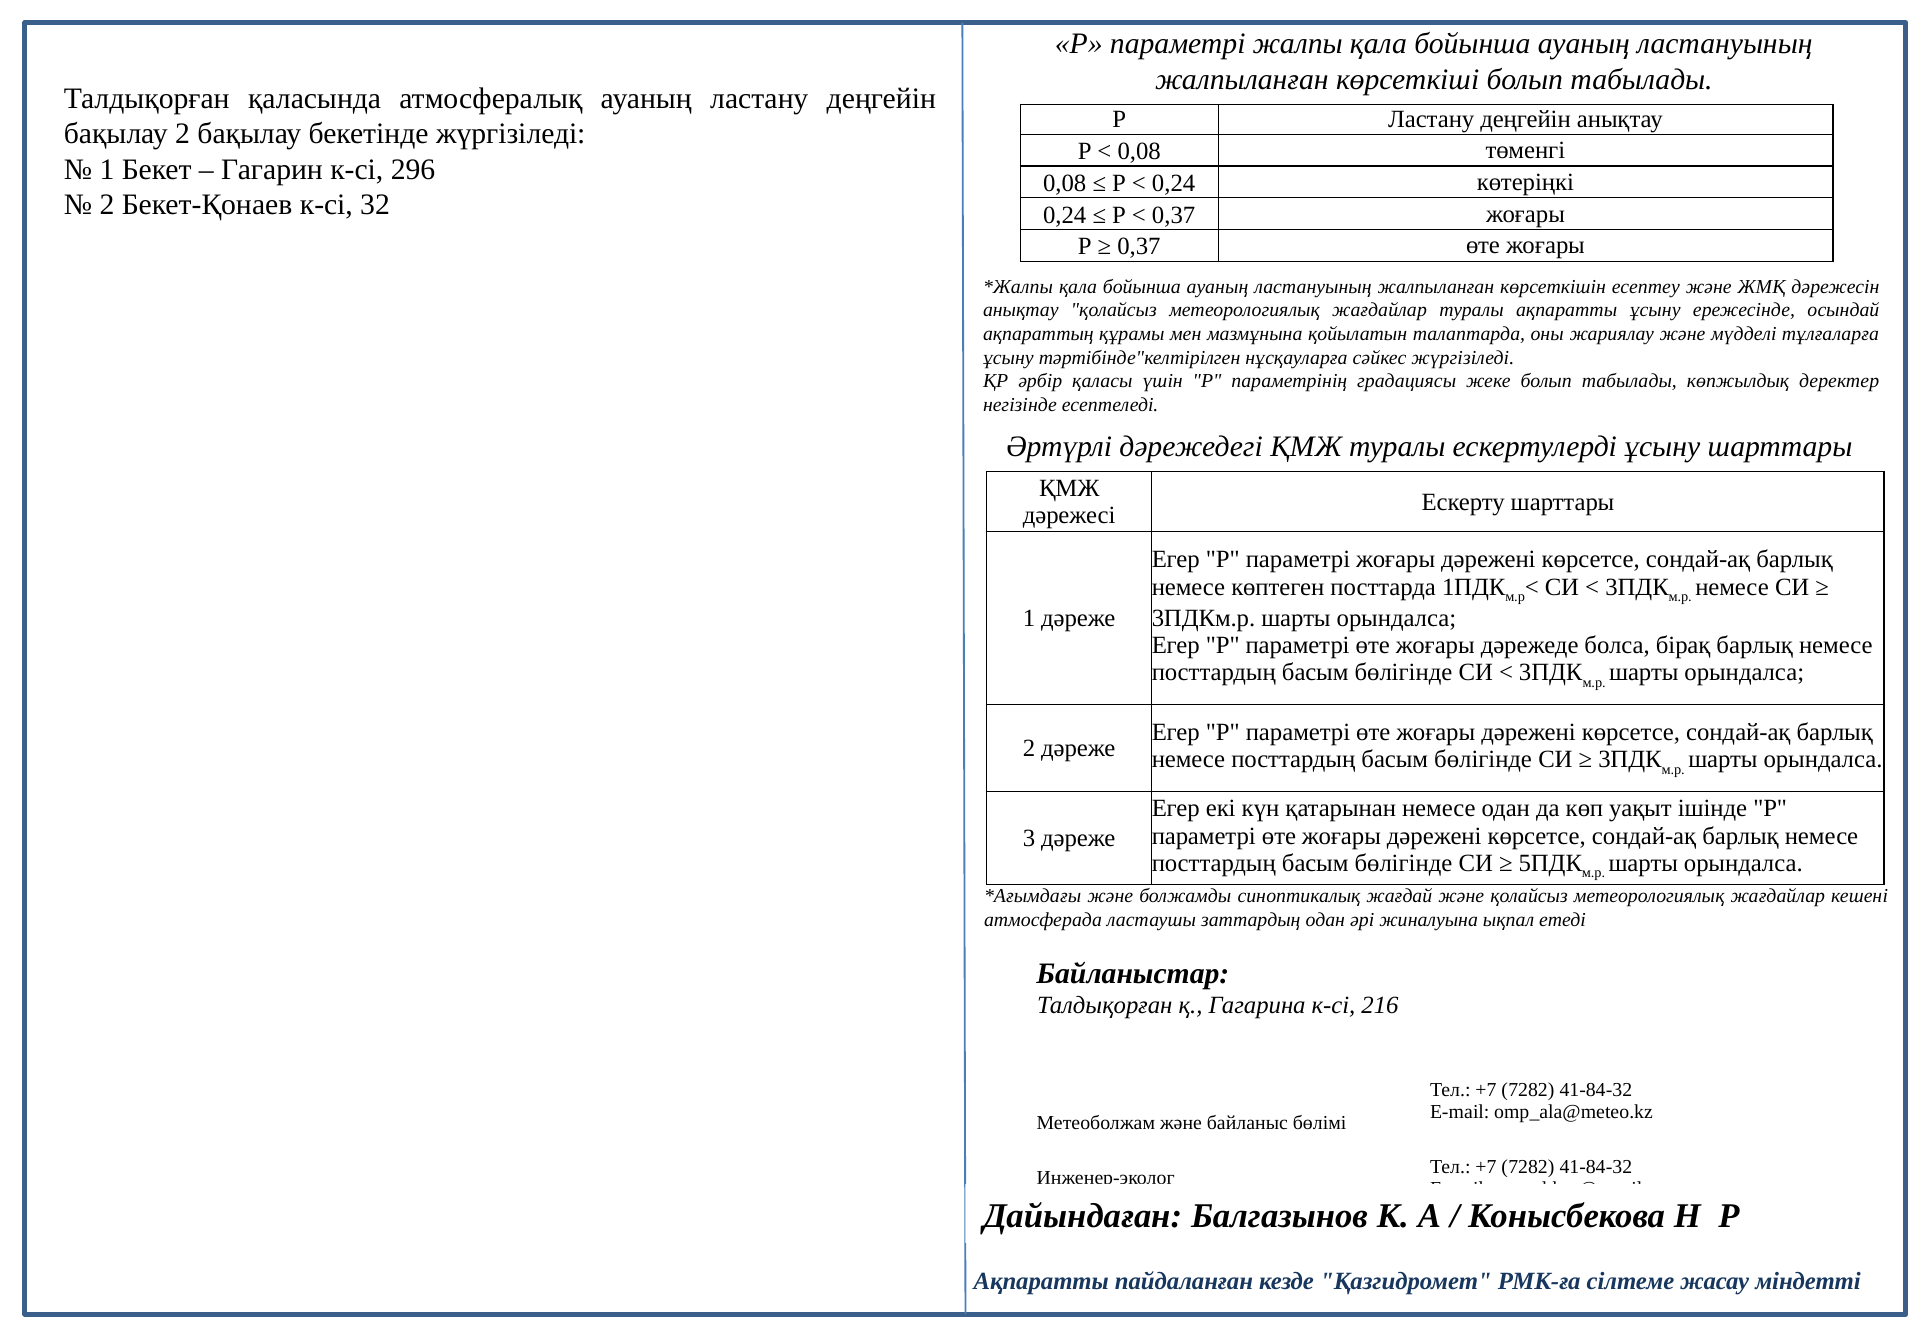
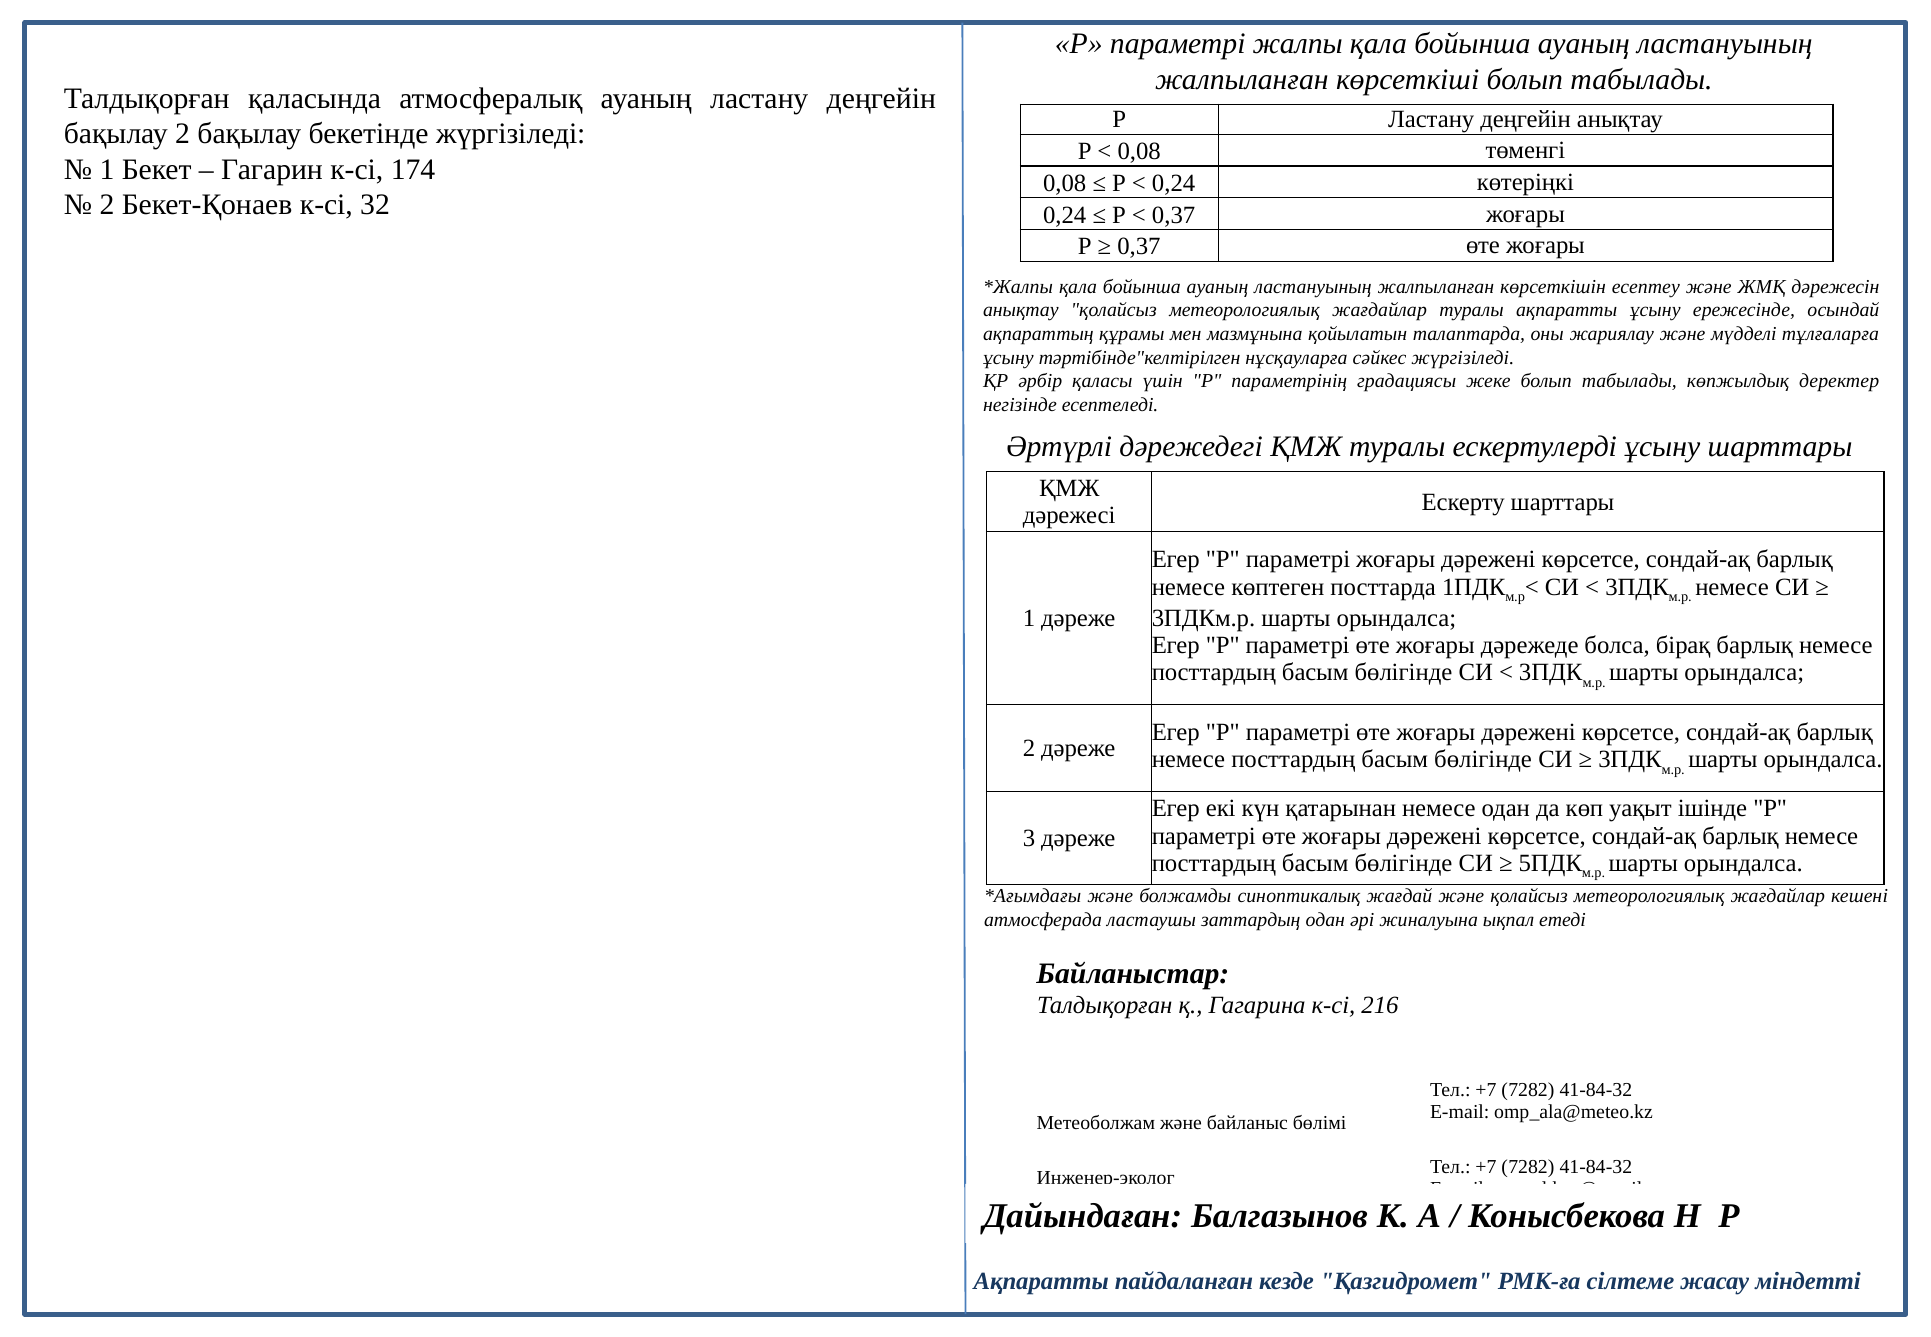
296: 296 -> 174
